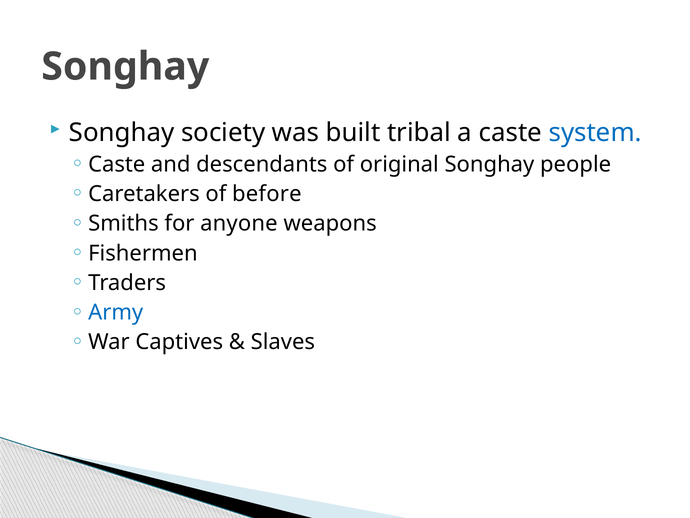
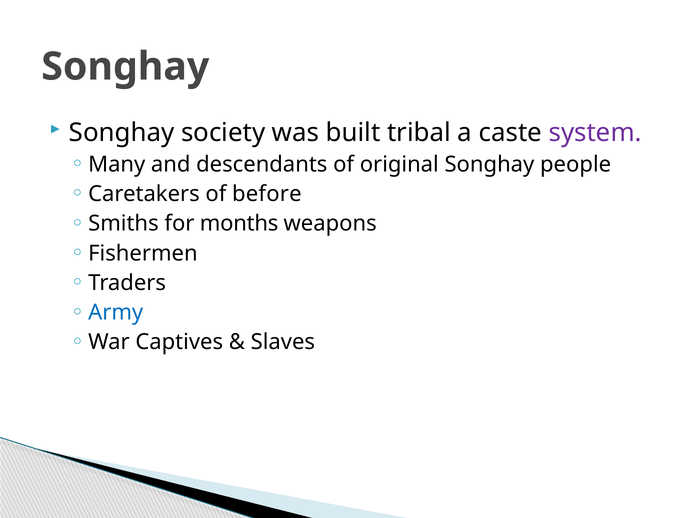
system colour: blue -> purple
Caste at (117, 164): Caste -> Many
anyone: anyone -> months
